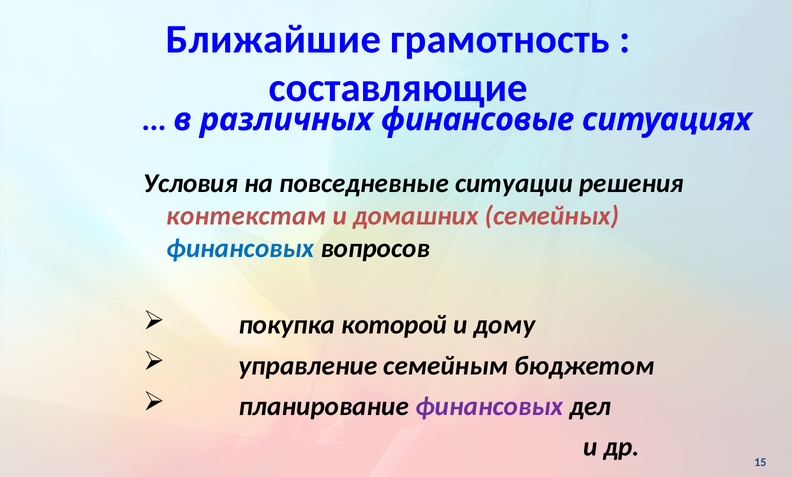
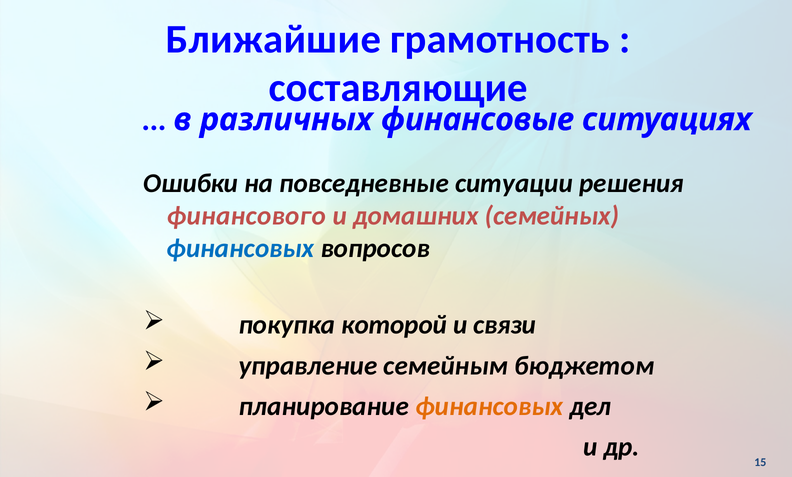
Условия: Условия -> Ошибки
контекстам: контекстам -> финансового
дому: дому -> связи
финансовых at (489, 407) colour: purple -> orange
